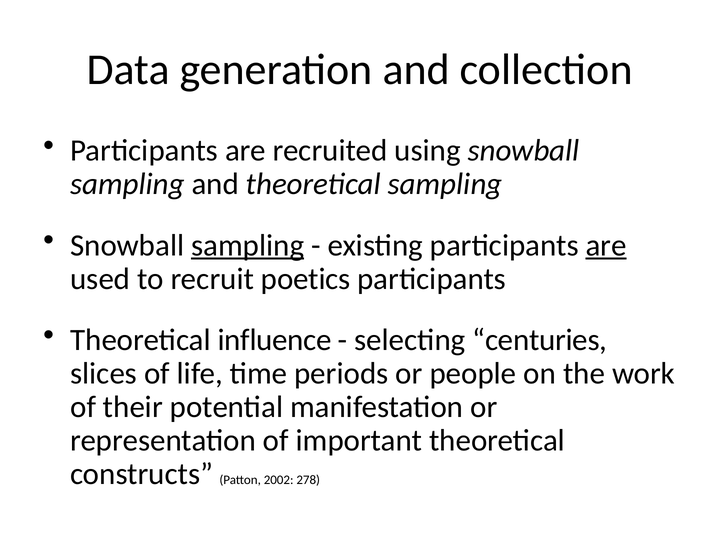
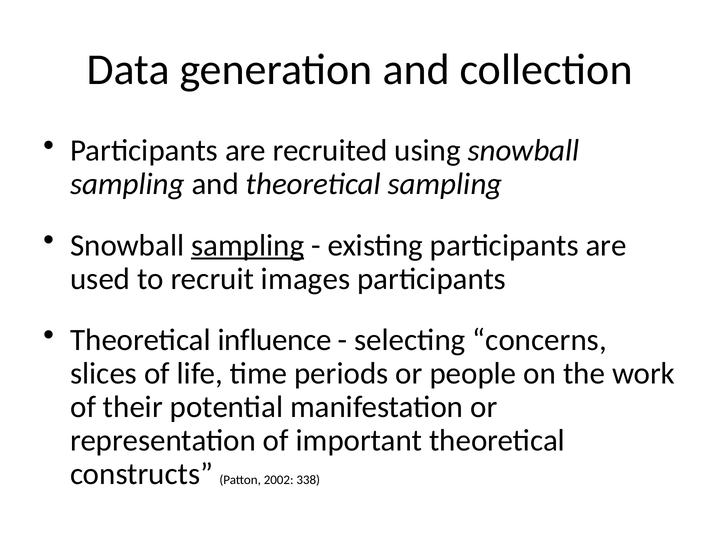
are at (606, 245) underline: present -> none
poetics: poetics -> images
centuries: centuries -> concerns
278: 278 -> 338
